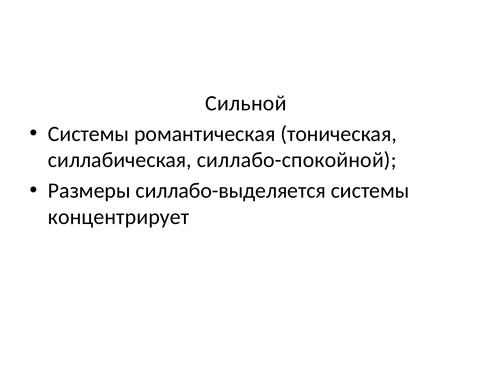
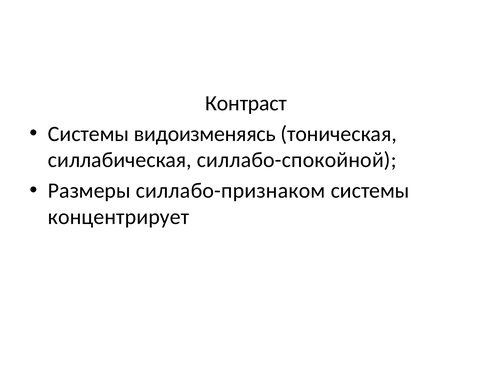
Сильной: Сильной -> Контраст
романтическая: романтическая -> видоизменяясь
силлабо-выделяется: силлабо-выделяется -> силлабо-признаком
